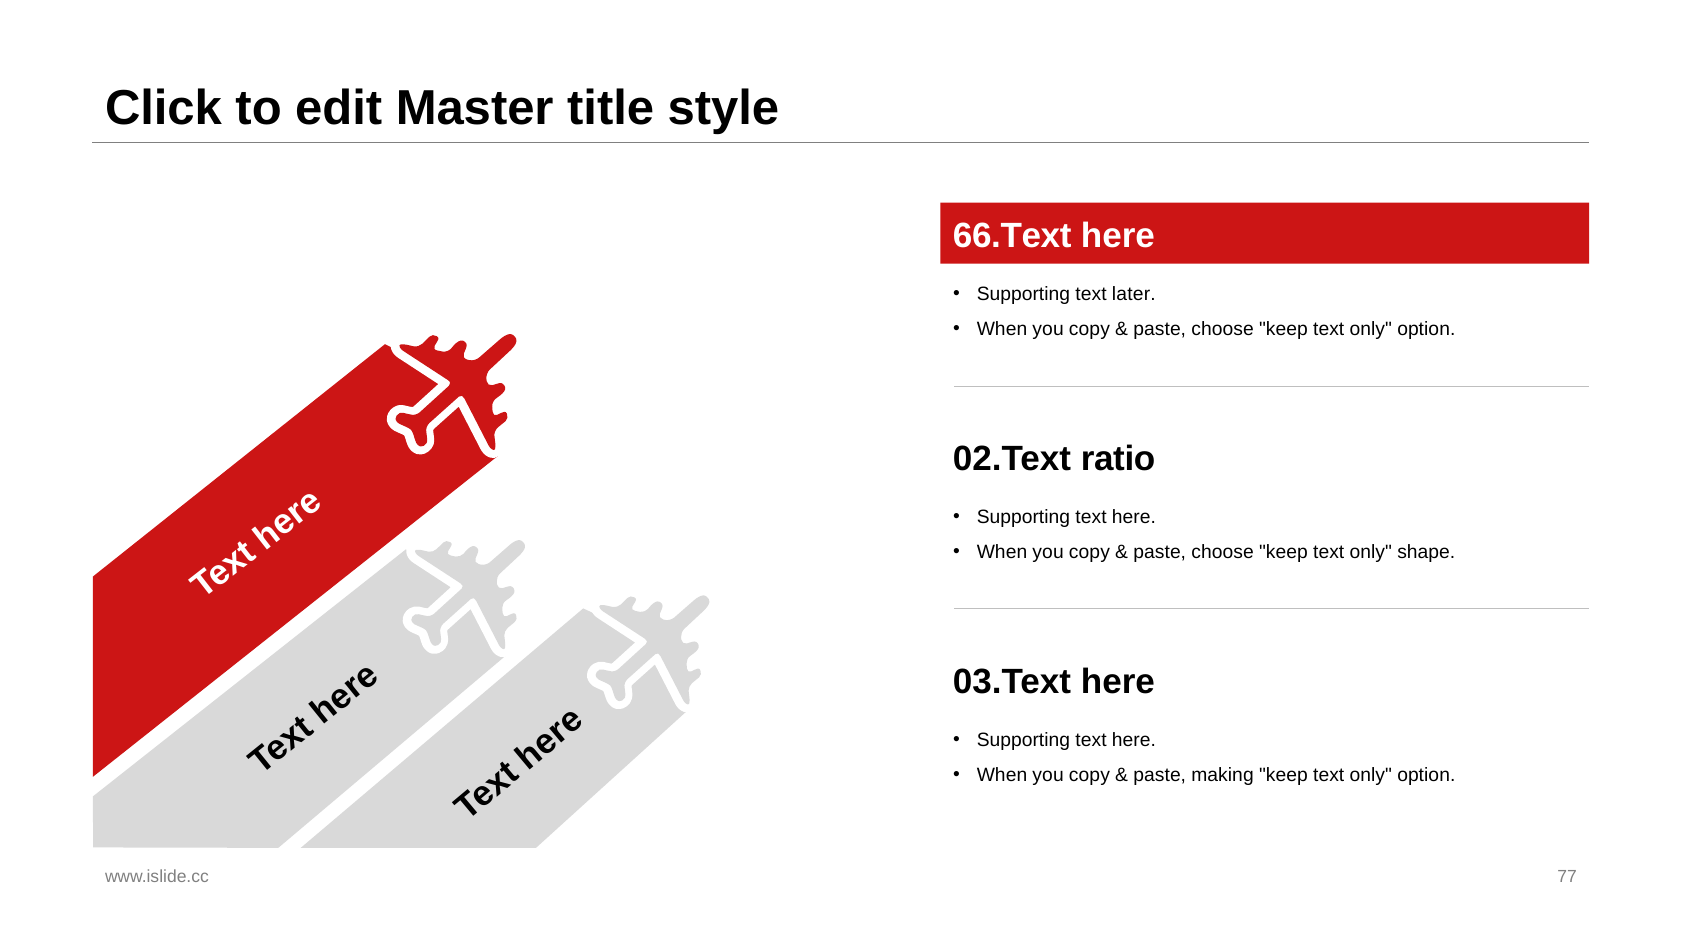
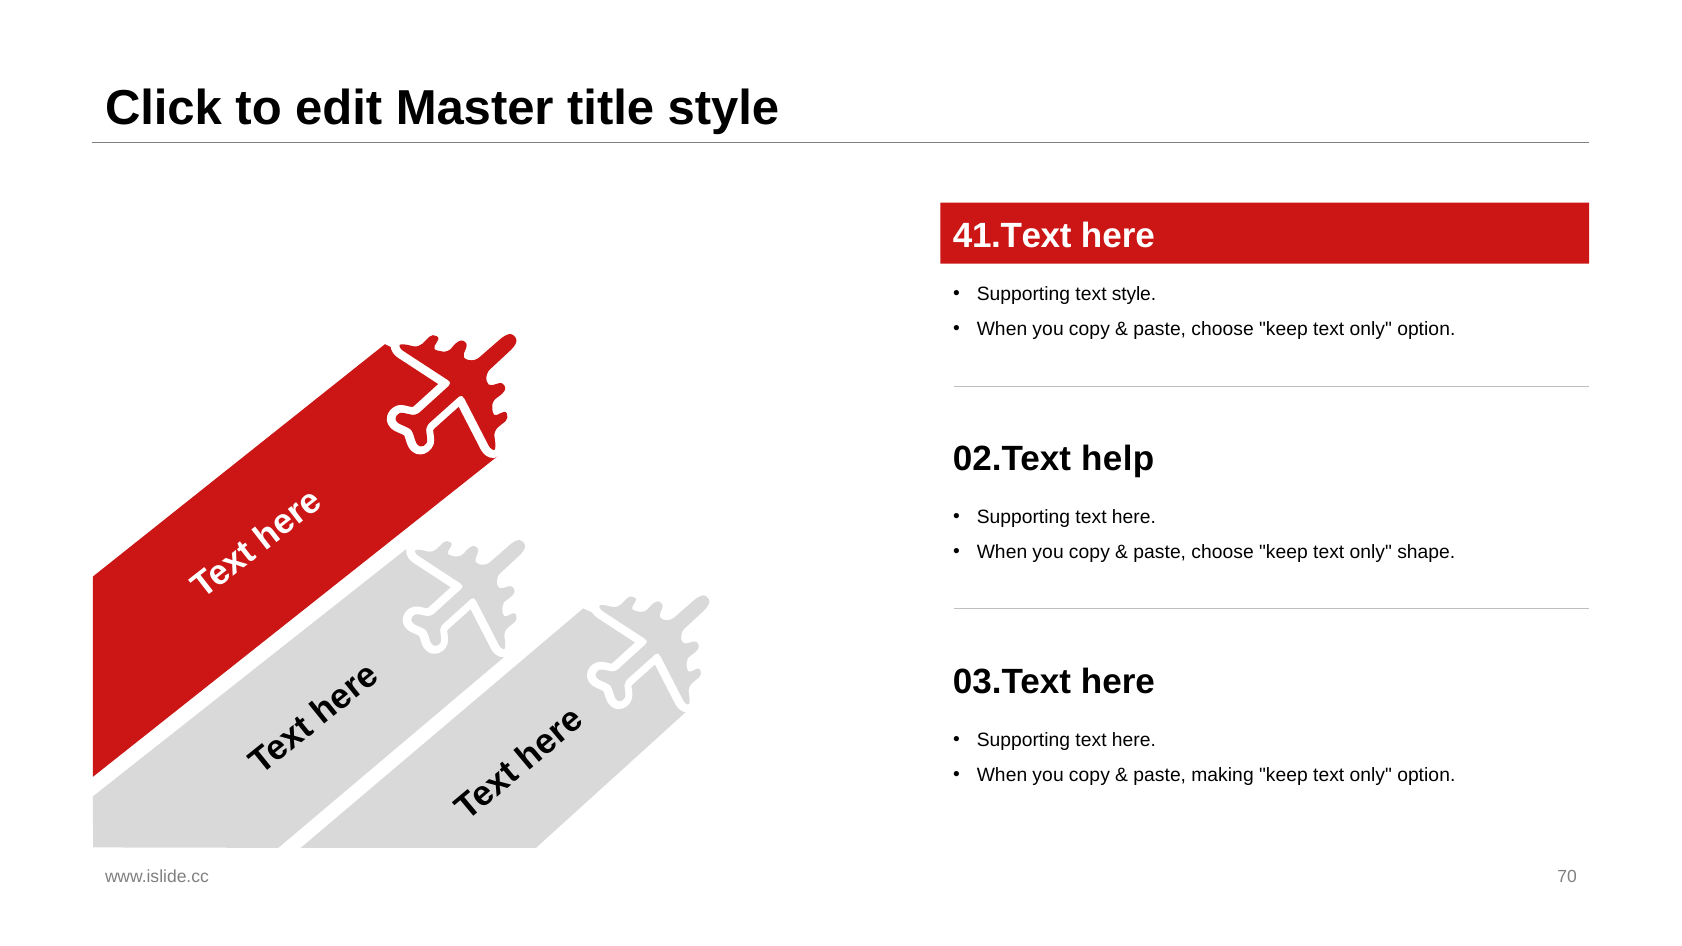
66.Text: 66.Text -> 41.Text
text later: later -> style
ratio: ratio -> help
77: 77 -> 70
